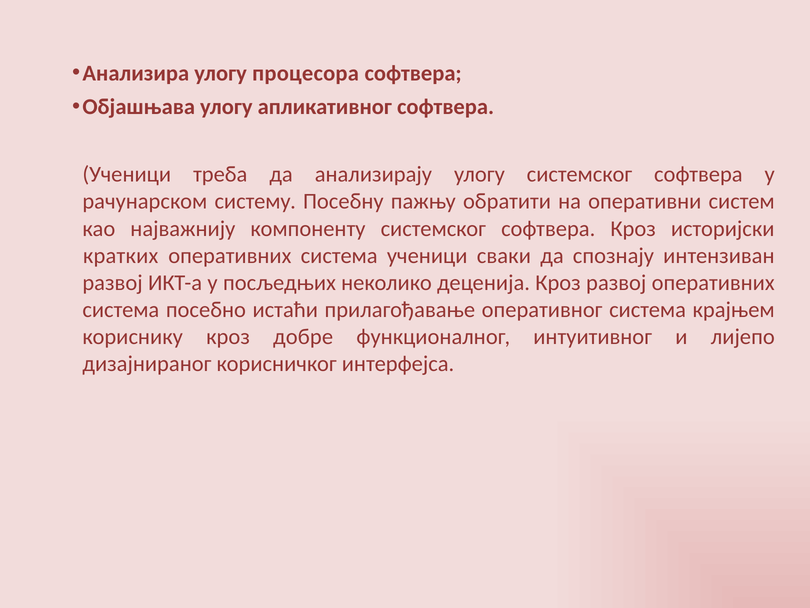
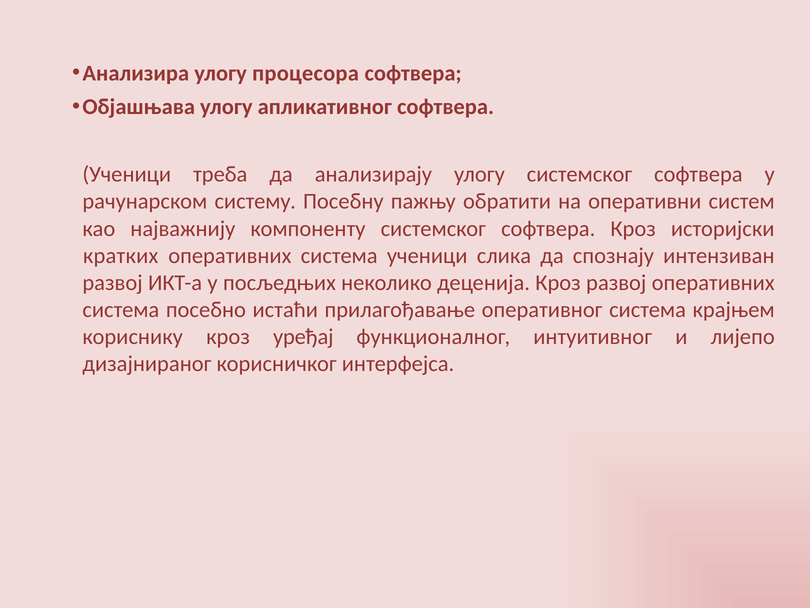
сваки: сваки -> слика
добре: добре -> уређај
